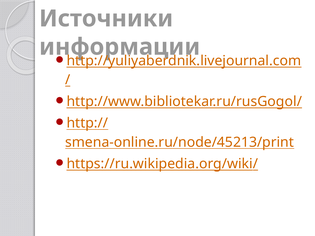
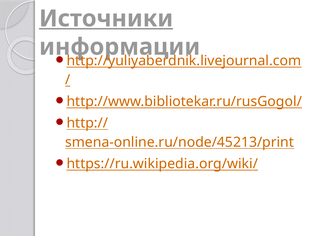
Источники underline: none -> present
